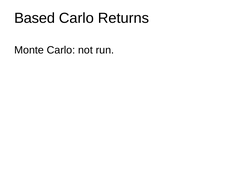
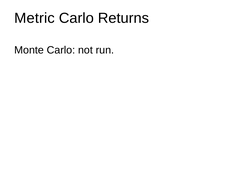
Based: Based -> Metric
